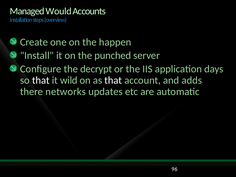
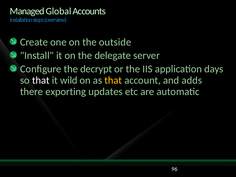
Would: Would -> Global
happen: happen -> outside
punched: punched -> delegate
that at (113, 80) colour: white -> yellow
networks: networks -> exporting
